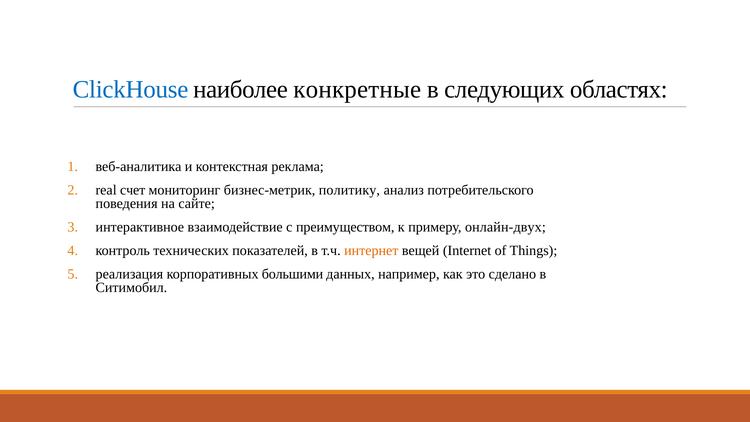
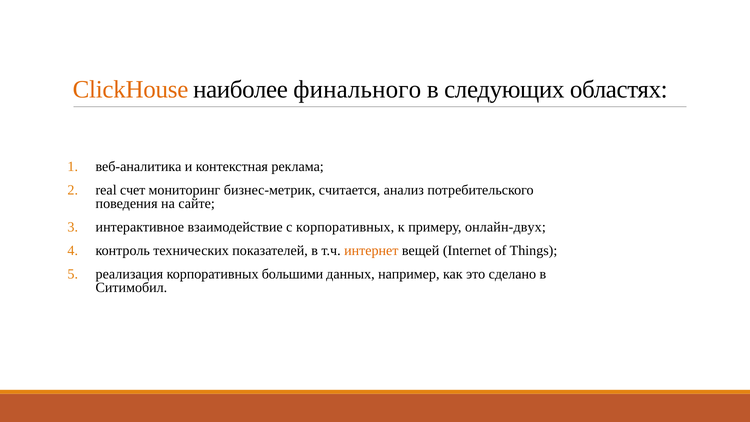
ClickHouse colour: blue -> orange
конкретные: конкретные -> финального
политику: политику -> считается
с преимуществом: преимуществом -> корпоративных
